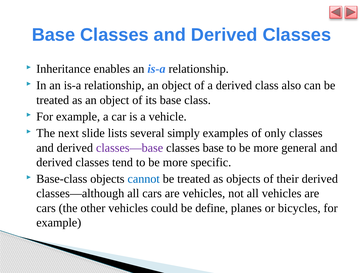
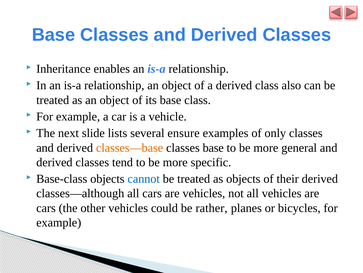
simply: simply -> ensure
classes—base colour: purple -> orange
define: define -> rather
